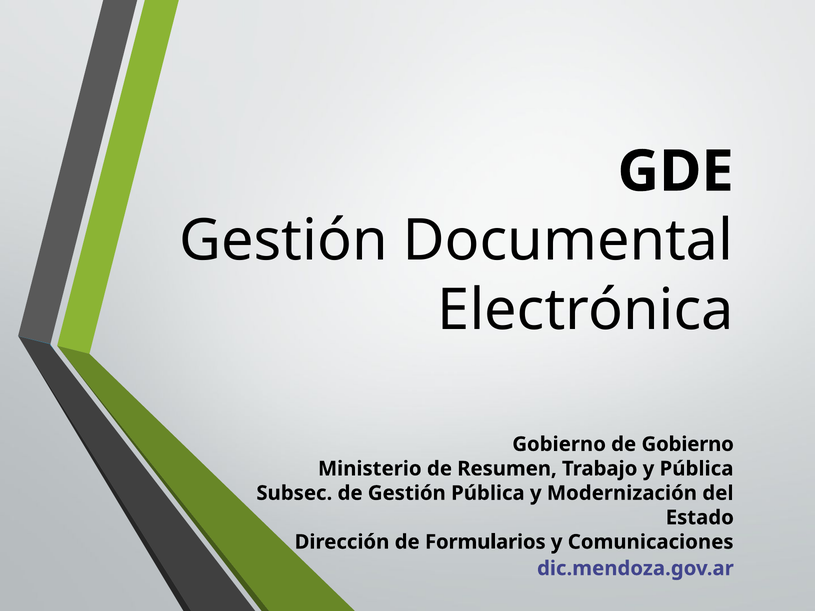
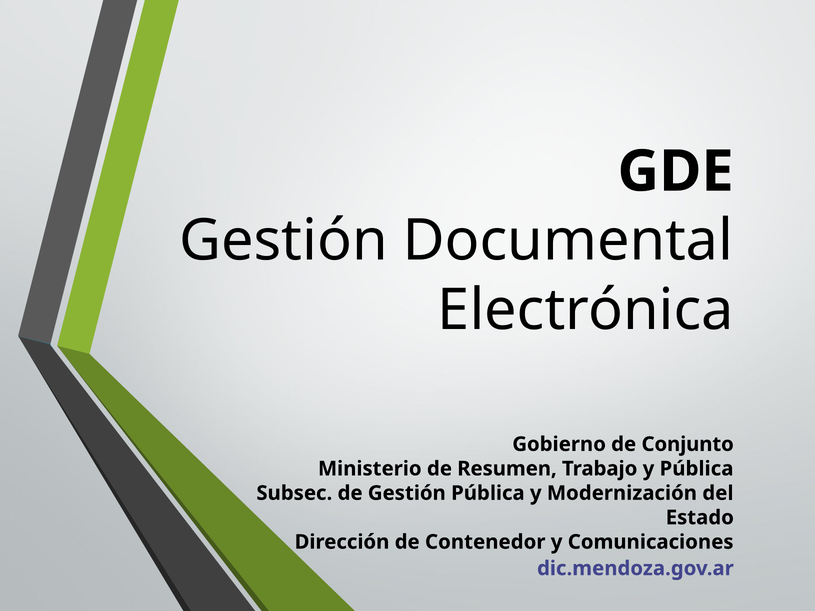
de Gobierno: Gobierno -> Conjunto
Formularios: Formularios -> Contenedor
